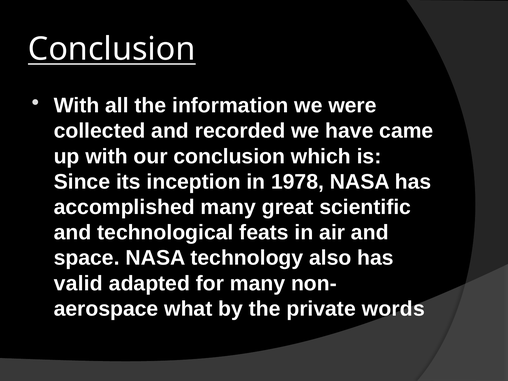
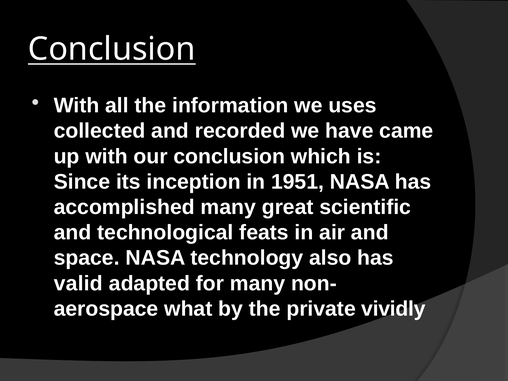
were: were -> uses
1978: 1978 -> 1951
words: words -> vividly
